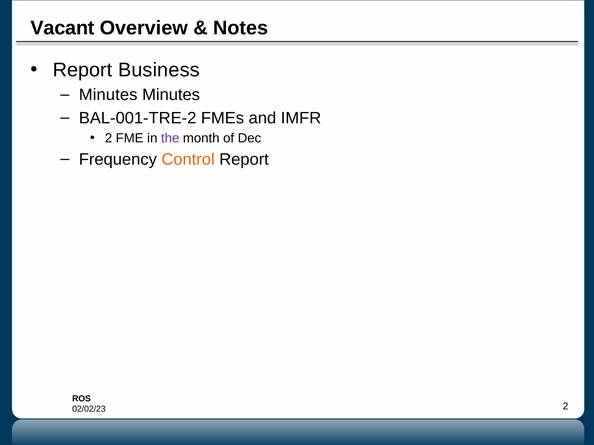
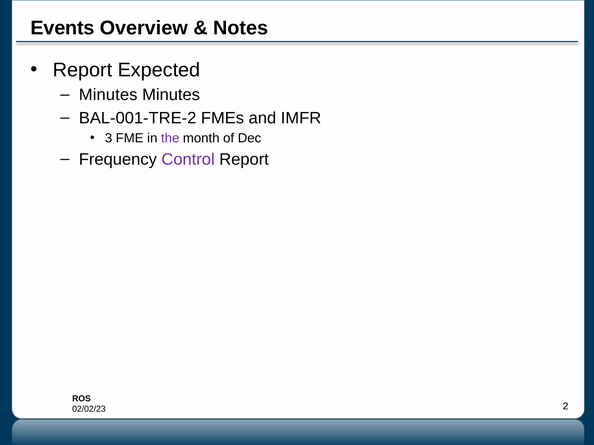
Vacant: Vacant -> Events
Business: Business -> Expected
2 at (109, 138): 2 -> 3
Control colour: orange -> purple
